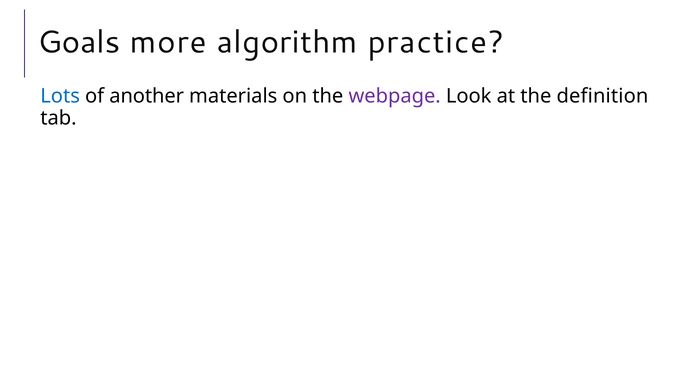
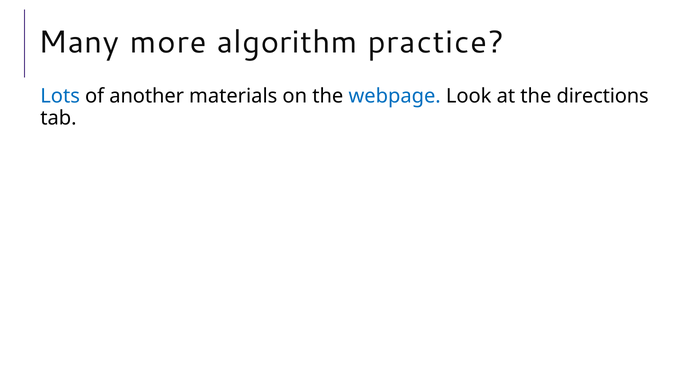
Goals: Goals -> Many
webpage colour: purple -> blue
definition: definition -> directions
